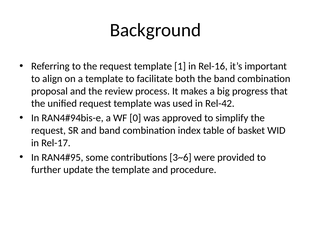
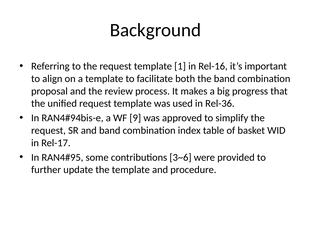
Rel-42: Rel-42 -> Rel-36
0: 0 -> 9
